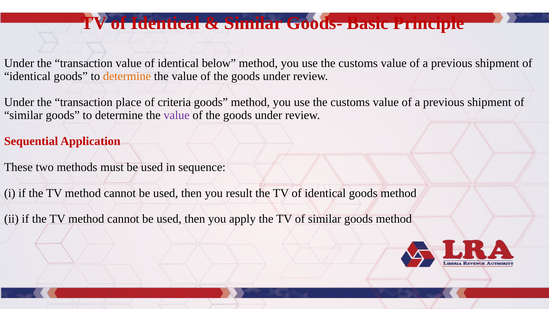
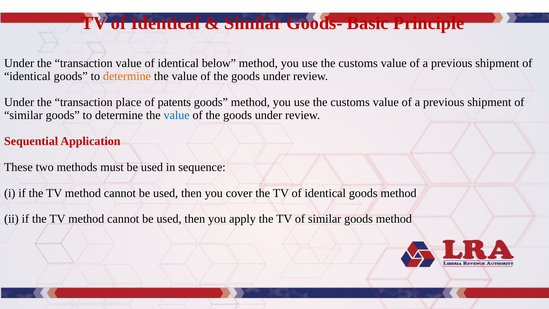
criteria: criteria -> patents
value at (177, 115) colour: purple -> blue
result: result -> cover
